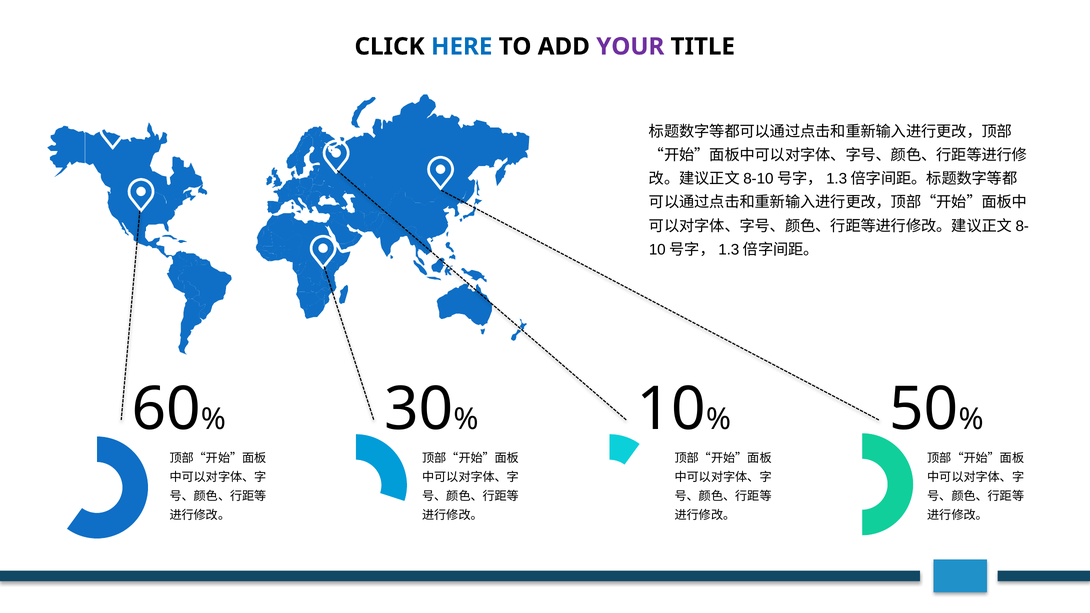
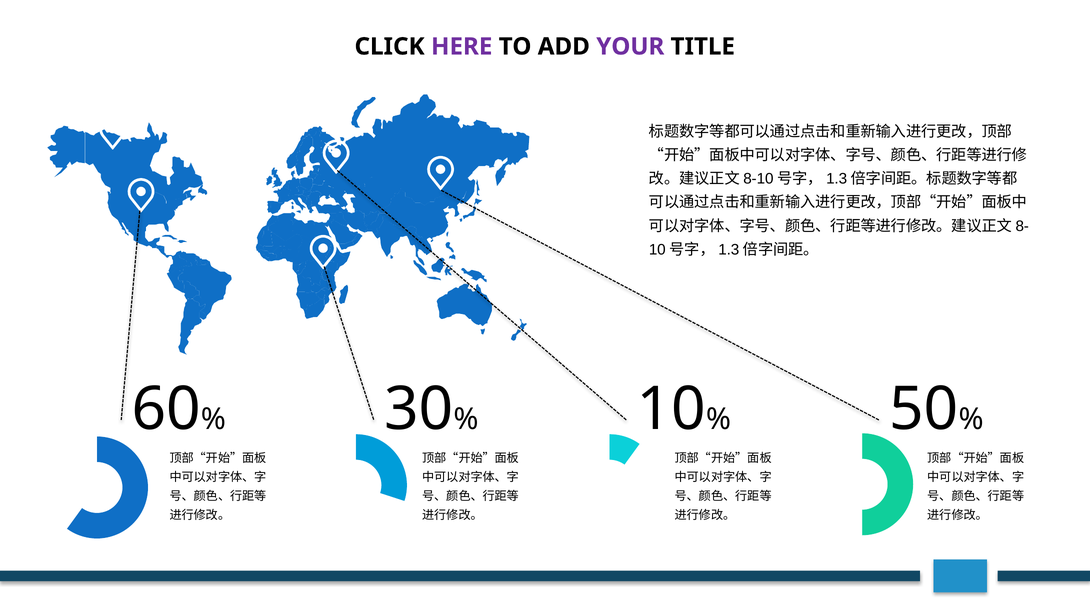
HERE colour: blue -> purple
